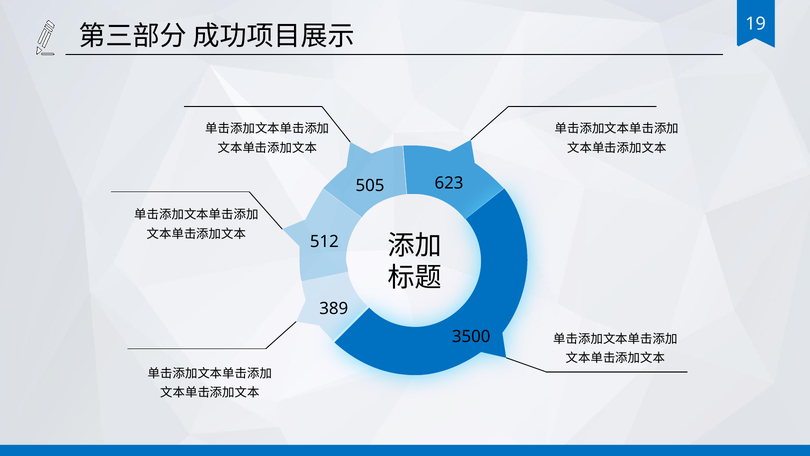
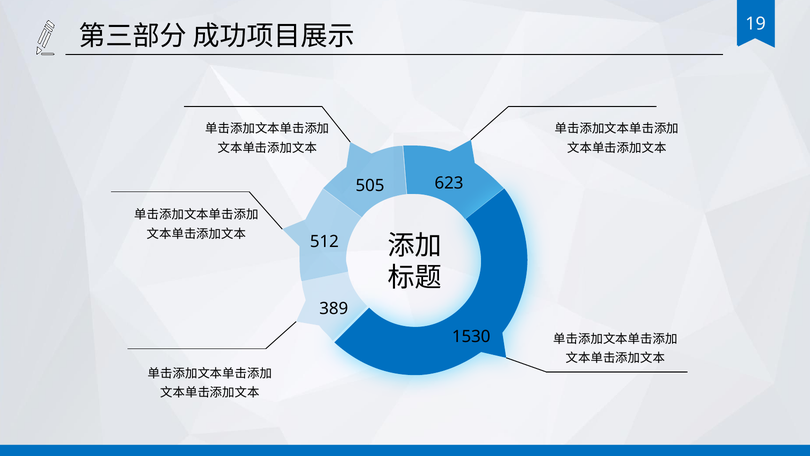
3500: 3500 -> 1530
